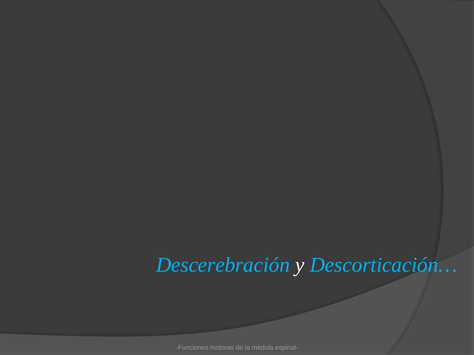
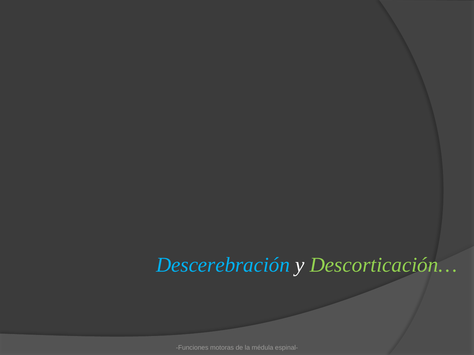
Descorticación… colour: light blue -> light green
